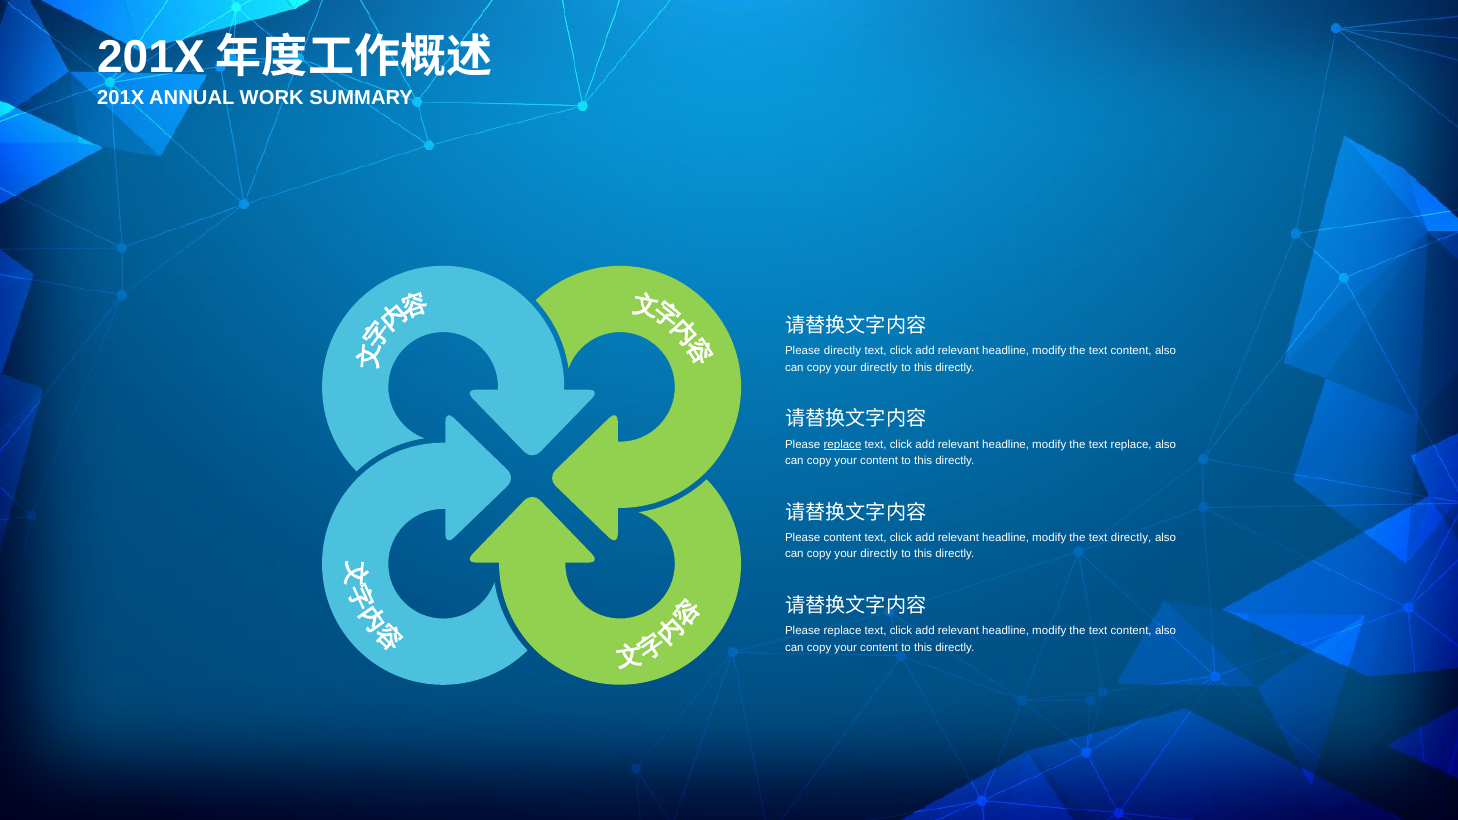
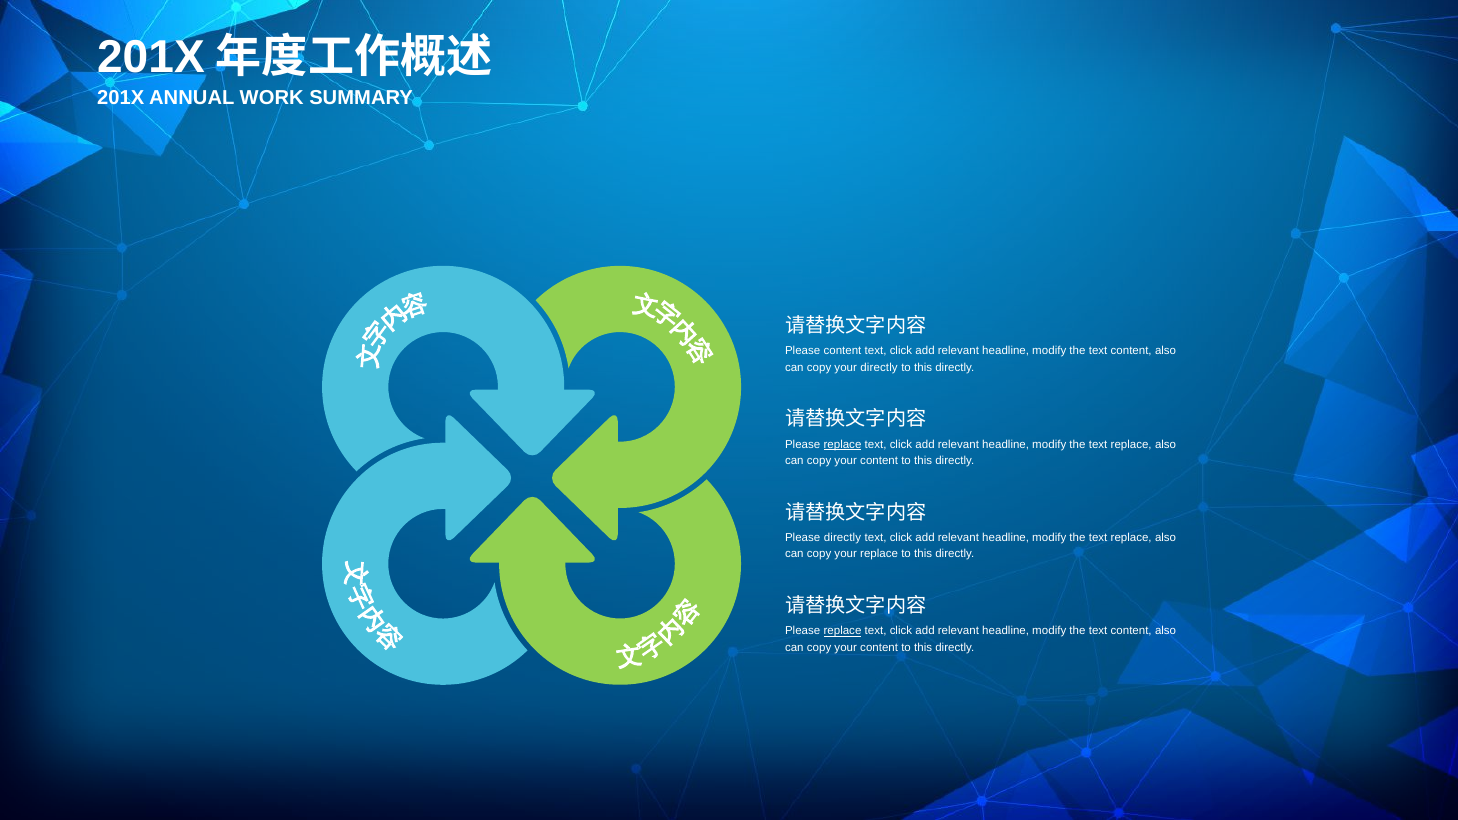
Please directly: directly -> content
Please content: content -> directly
directly at (1131, 538): directly -> replace
directly at (879, 554): directly -> replace
replace at (843, 631) underline: none -> present
